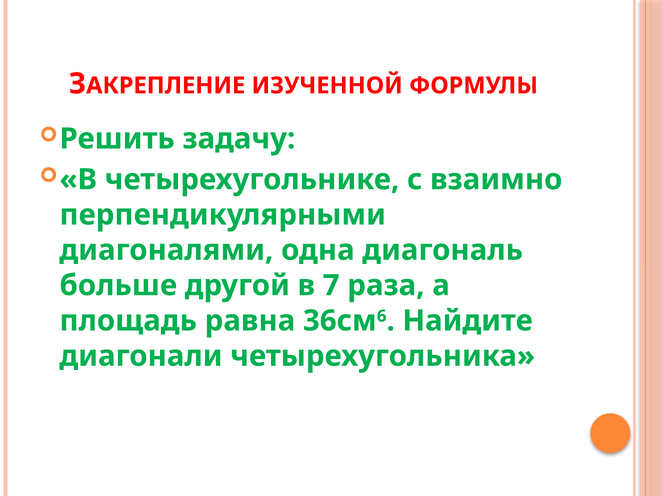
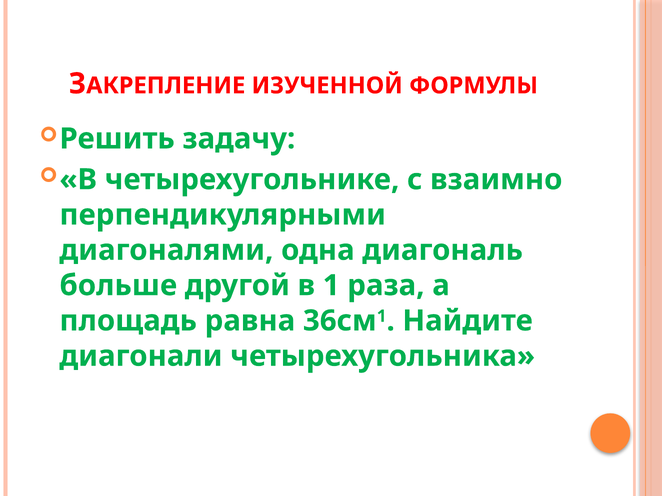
в 7: 7 -> 1
6 at (382, 316): 6 -> 1
